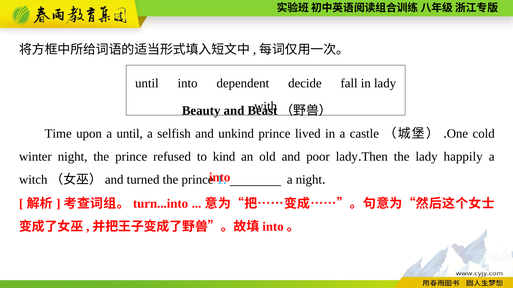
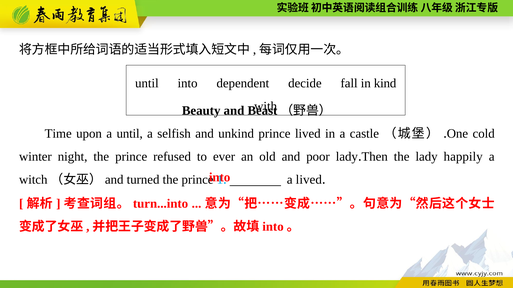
in lady: lady -> kind
kind: kind -> ever
a night: night -> lived
